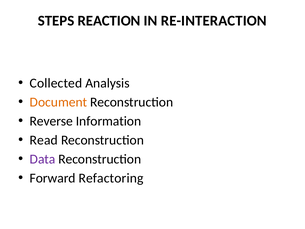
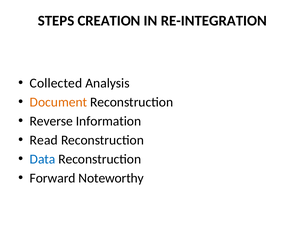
REACTION: REACTION -> CREATION
RE-INTERACTION: RE-INTERACTION -> RE-INTEGRATION
Data colour: purple -> blue
Refactoring: Refactoring -> Noteworthy
